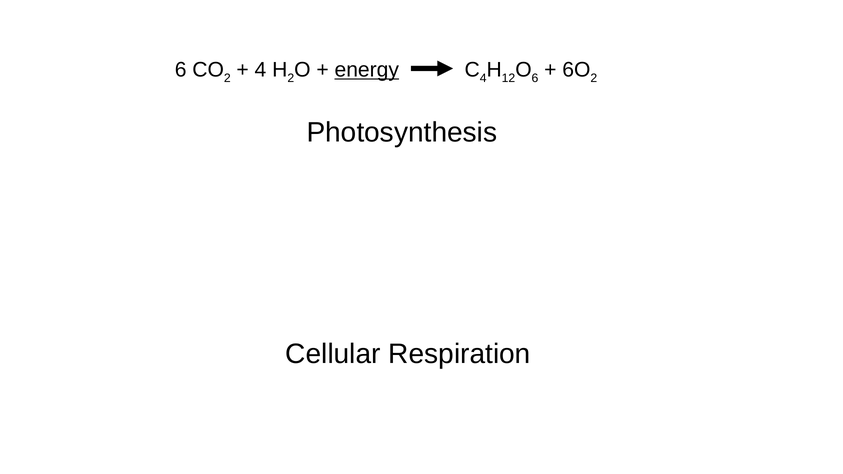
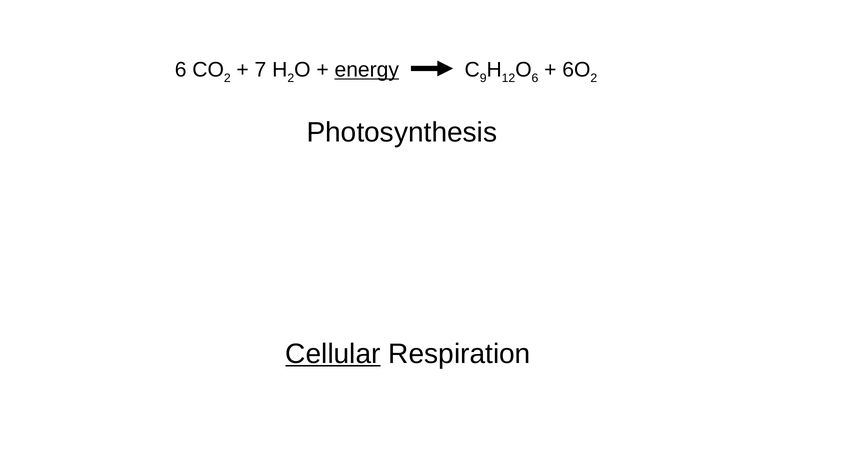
4 at (260, 70): 4 -> 7
4 at (483, 78): 4 -> 9
Cellular underline: none -> present
